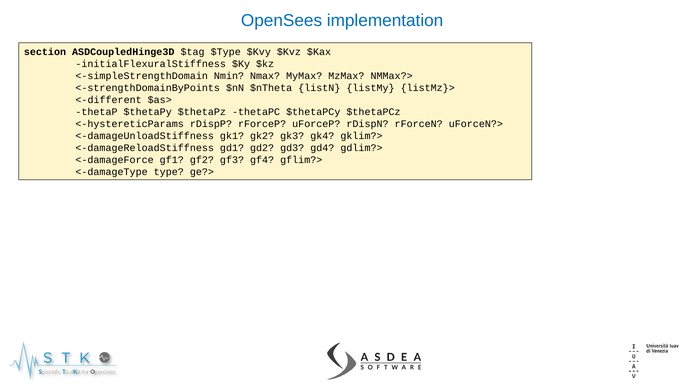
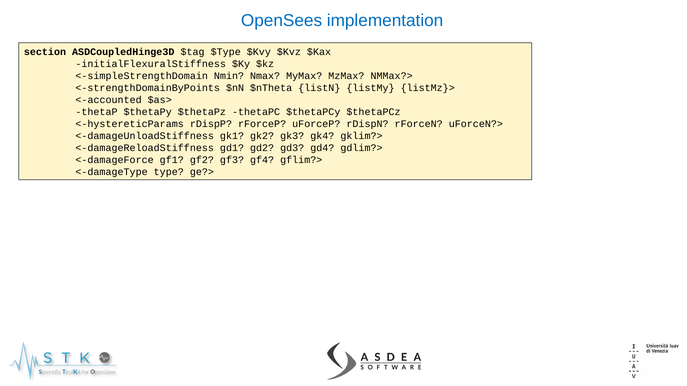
<-different: <-different -> <-accounted
